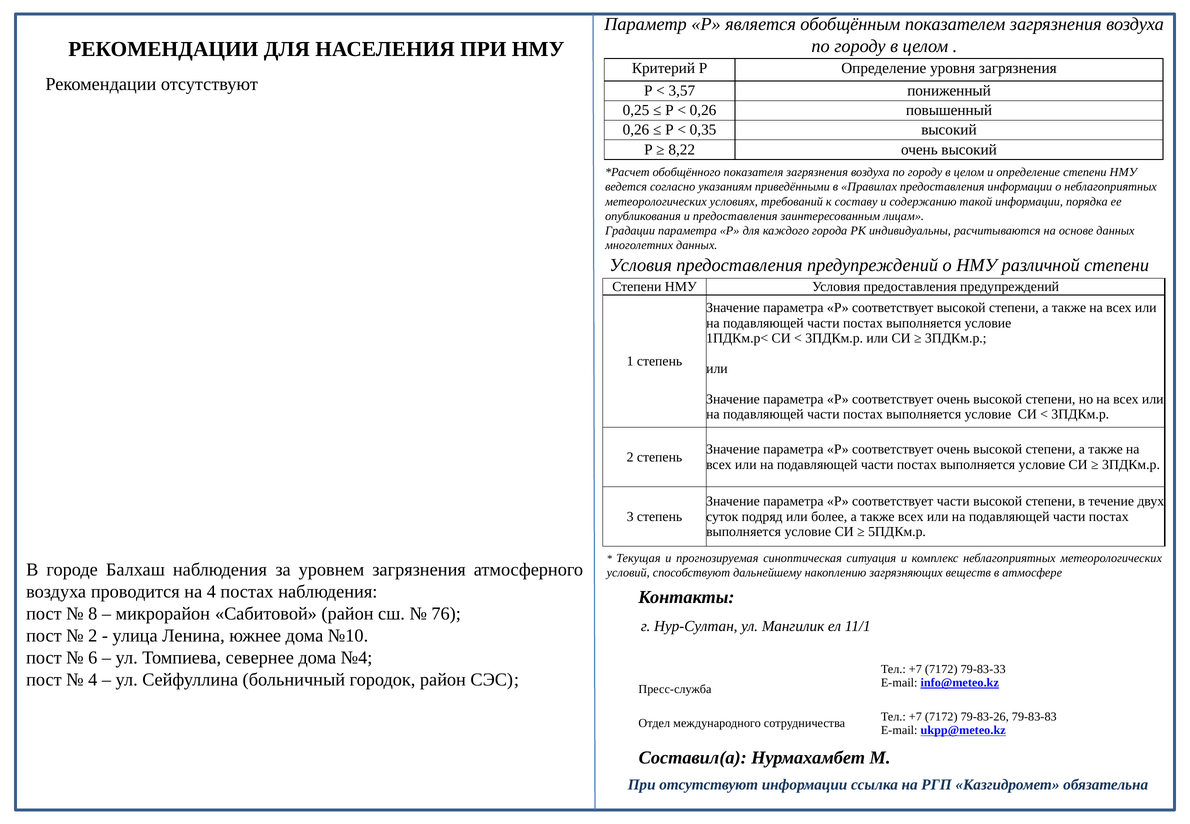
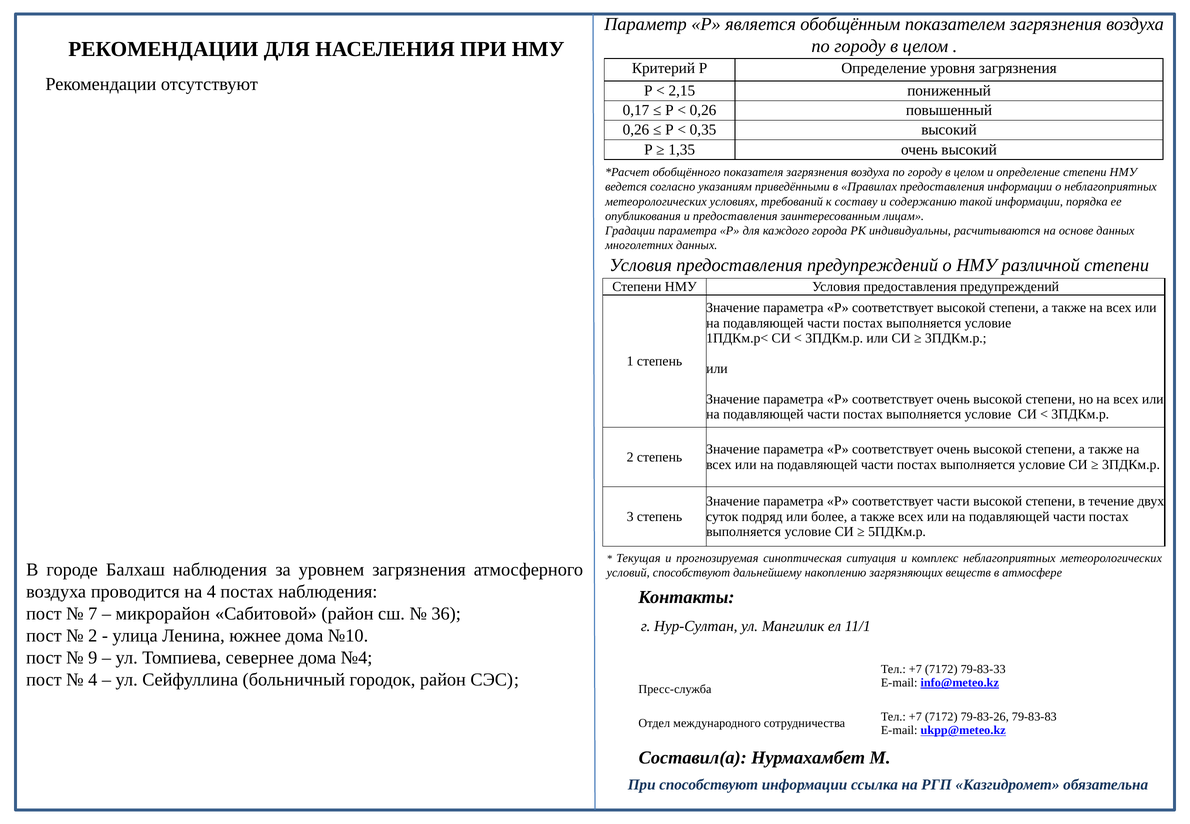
3,57: 3,57 -> 2,15
0,25: 0,25 -> 0,17
8,22: 8,22 -> 1,35
8: 8 -> 7
76: 76 -> 36
6: 6 -> 9
При отсутствуют: отсутствуют -> способствуют
